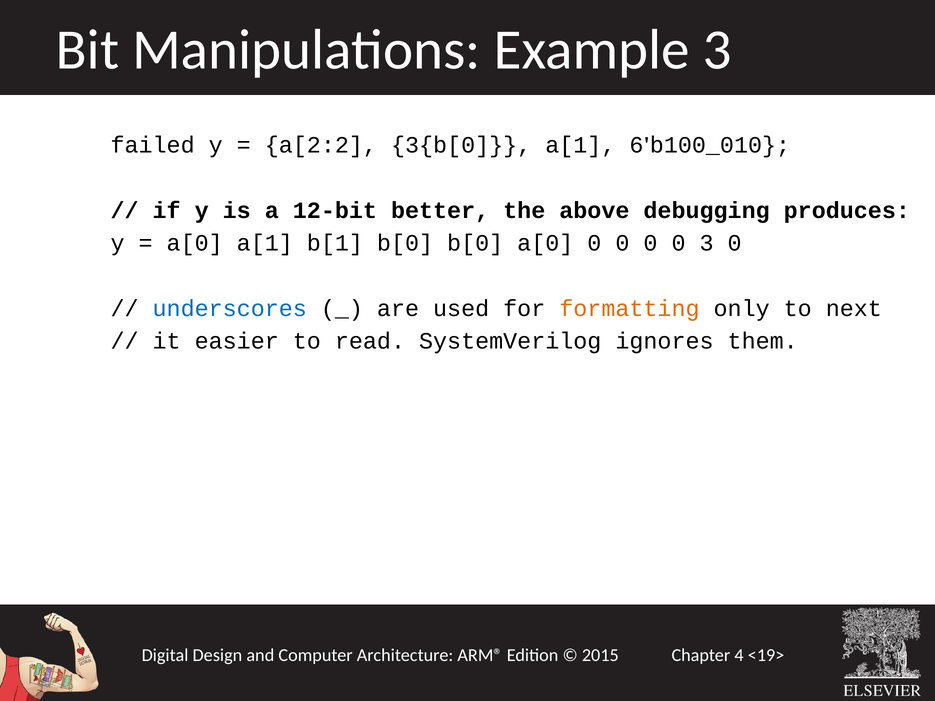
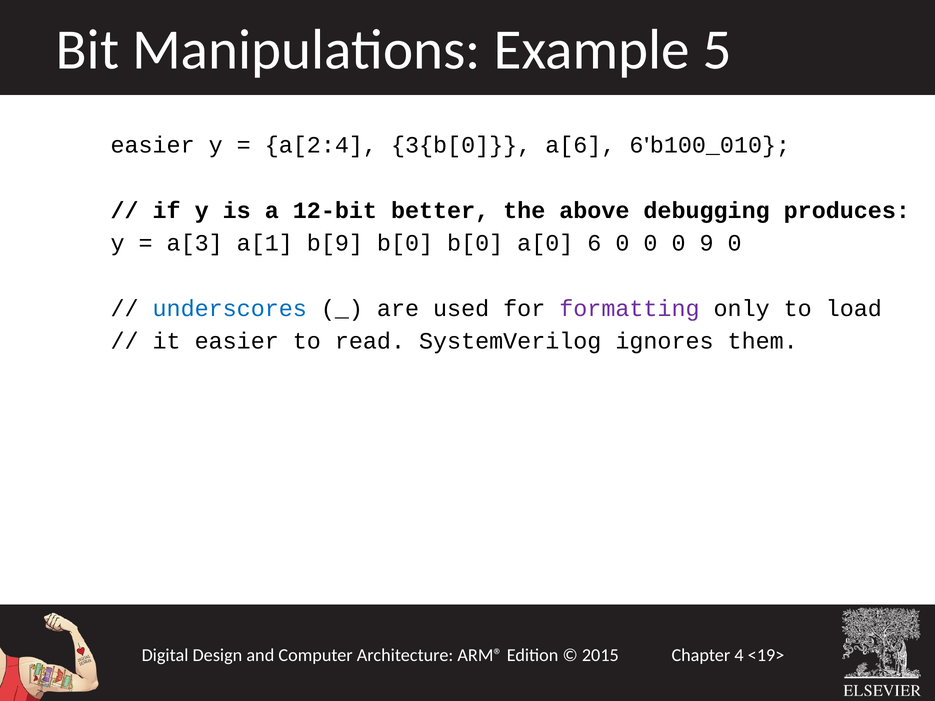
Example 3: 3 -> 5
failed at (153, 145): failed -> easier
a[2:2: a[2:2 -> a[2:4
3{b[0 a[1: a[1 -> a[6
a[0 at (195, 243): a[0 -> a[3
b[1: b[1 -> b[9
a[0 0: 0 -> 6
0 3: 3 -> 9
formatting colour: orange -> purple
next: next -> load
